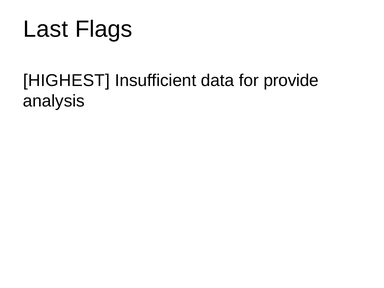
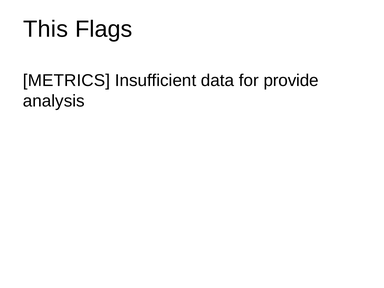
Last: Last -> This
HIGHEST: HIGHEST -> METRICS
